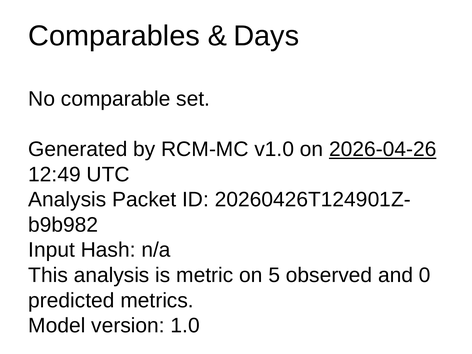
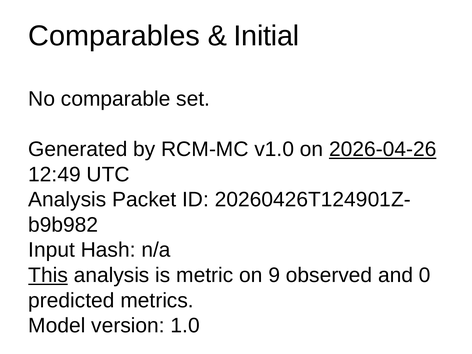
Days: Days -> Initial
This underline: none -> present
5: 5 -> 9
